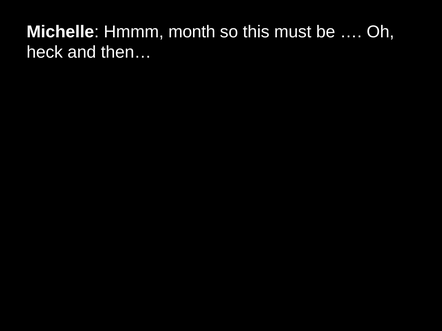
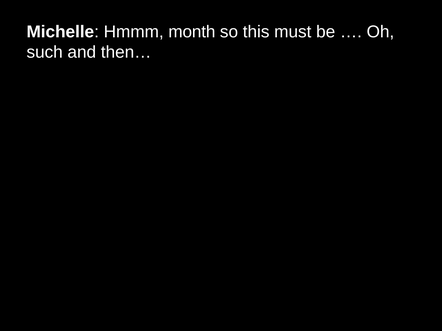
heck: heck -> such
